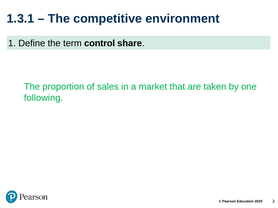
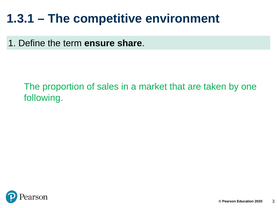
control: control -> ensure
